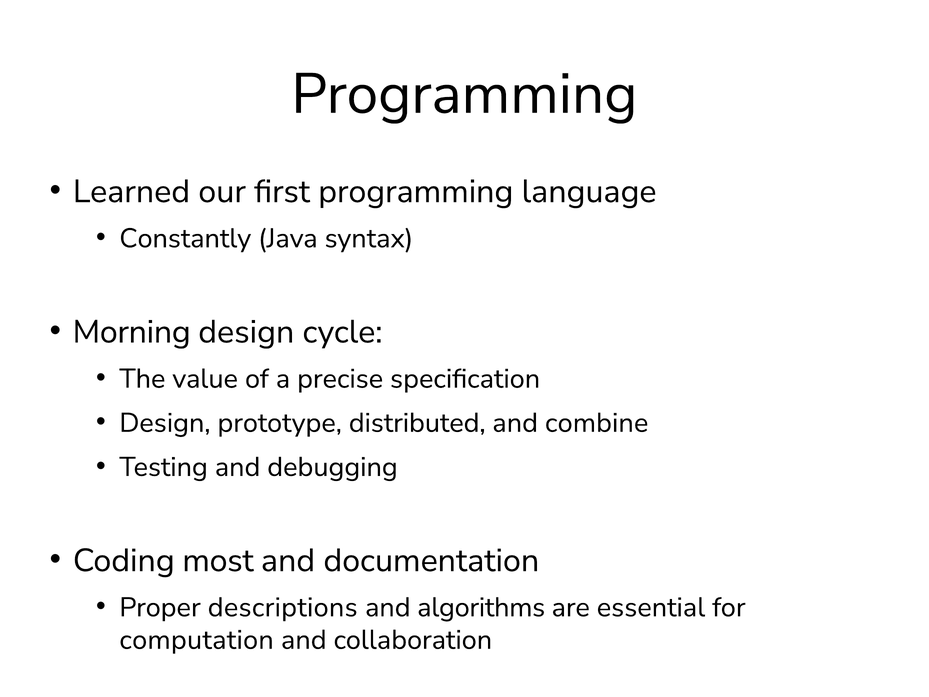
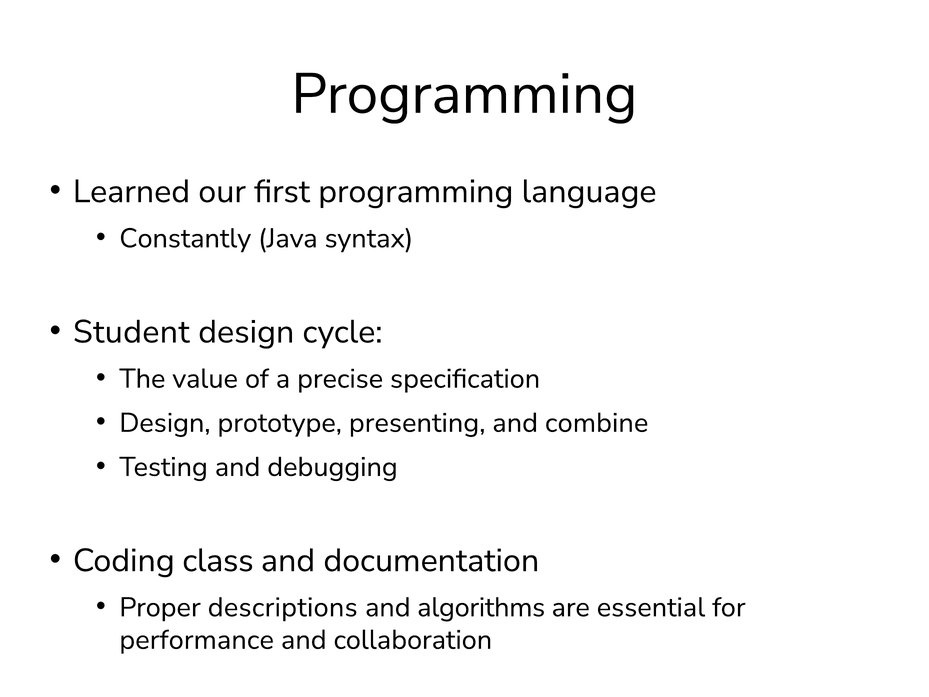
Morning: Morning -> Student
distributed: distributed -> presenting
most: most -> class
computation: computation -> performance
